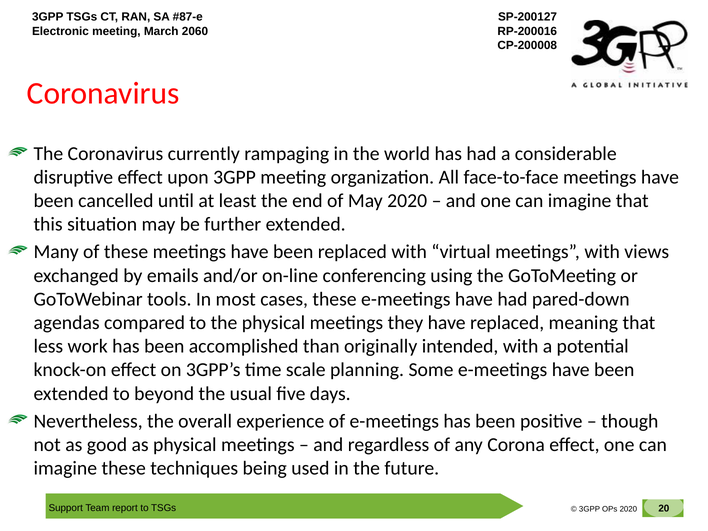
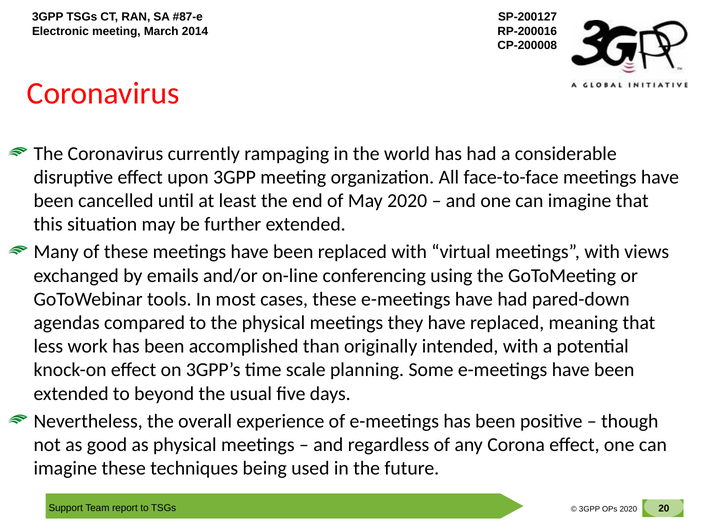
2060: 2060 -> 2014
